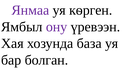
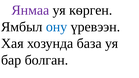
ону colour: purple -> blue
